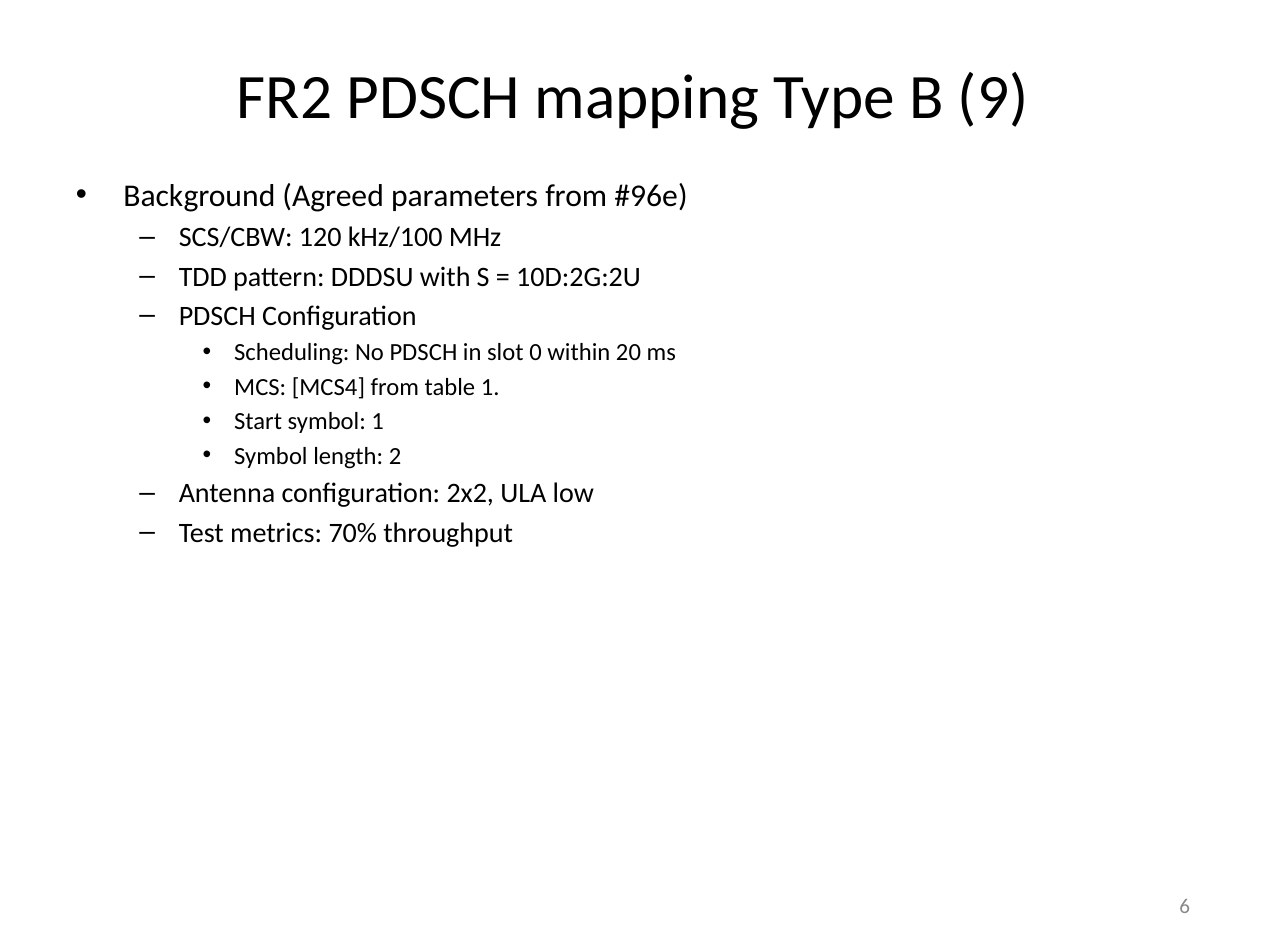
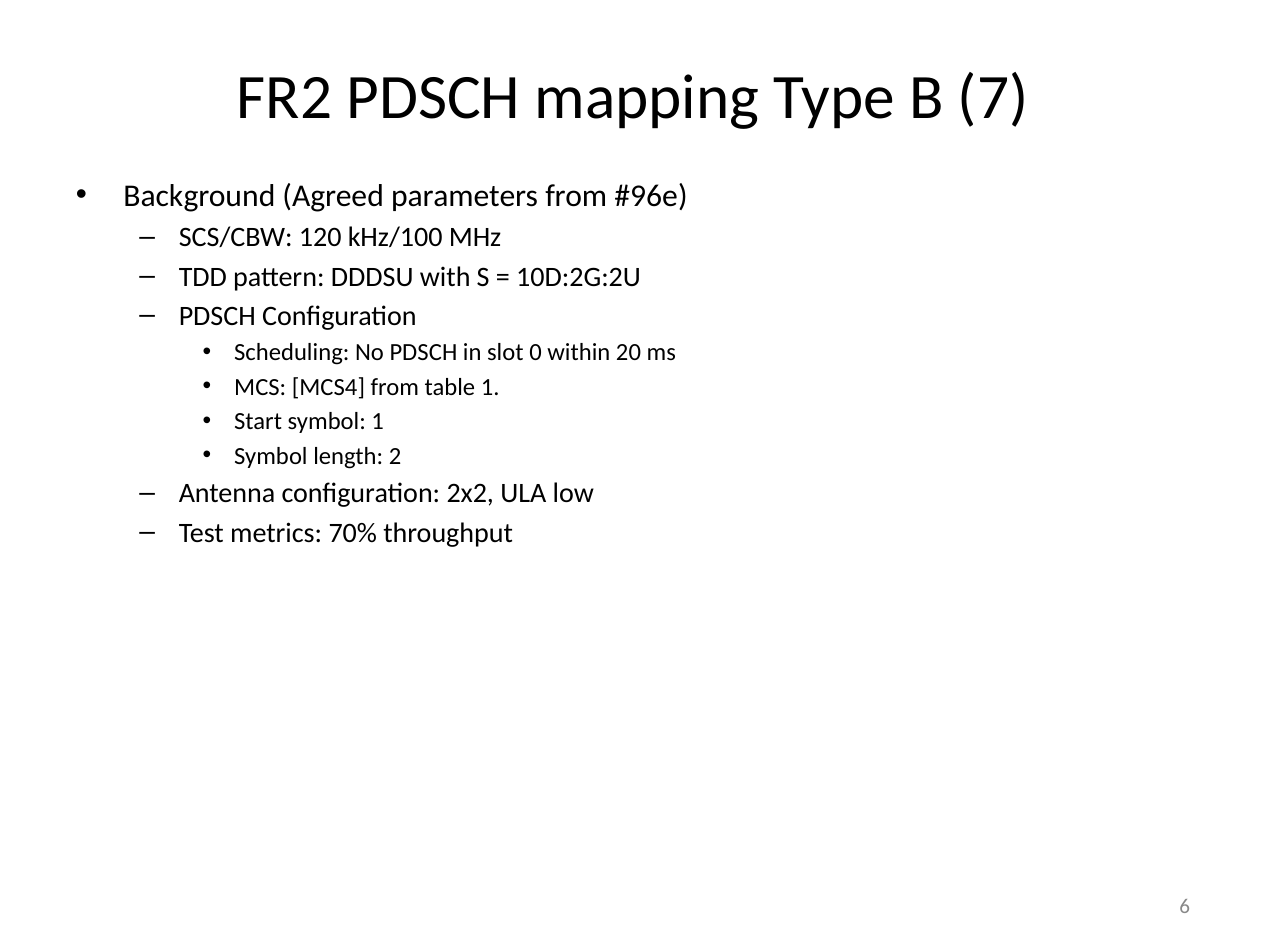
9: 9 -> 7
